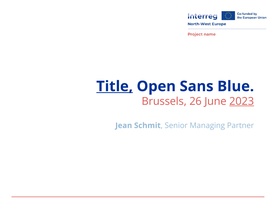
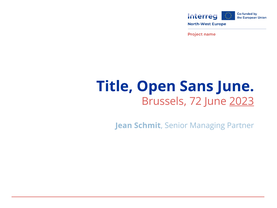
Title underline: present -> none
Sans Blue: Blue -> June
26: 26 -> 72
